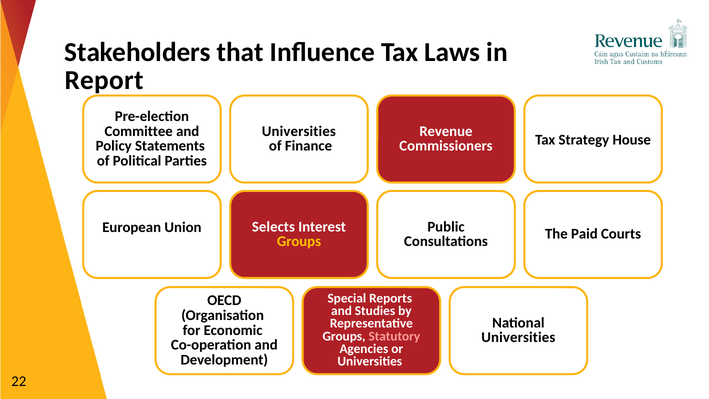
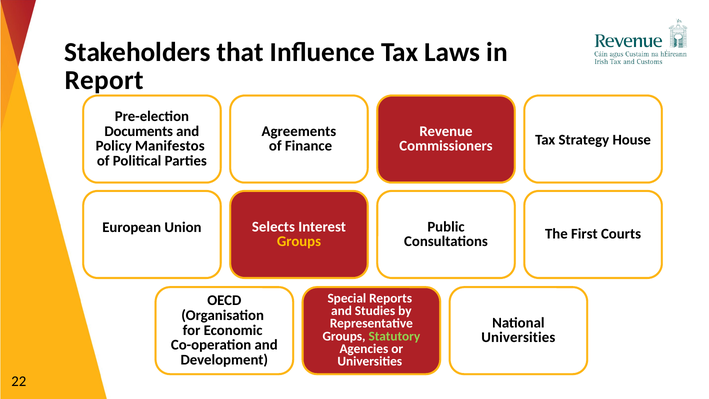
Committee: Committee -> Documents
Universities at (299, 131): Universities -> Agreements
Statements: Statements -> Manifestos
Paid: Paid -> First
Statutory colour: pink -> light green
